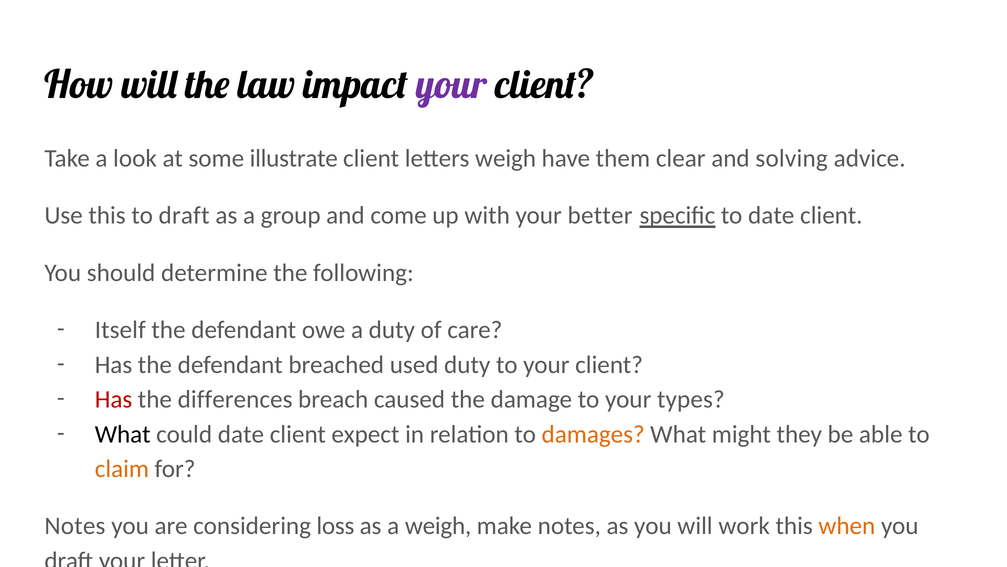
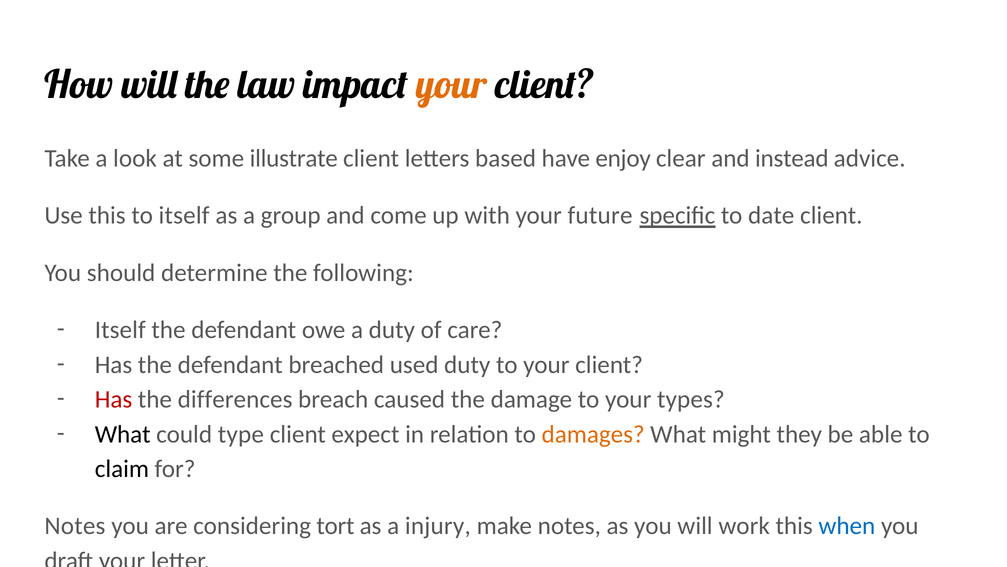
your at (452, 85) colour: purple -> orange
letters weigh: weigh -> based
them: them -> enjoy
solving: solving -> instead
to draft: draft -> itself
better: better -> future
could date: date -> type
claim colour: orange -> black
loss: loss -> tort
a weigh: weigh -> injury
when colour: orange -> blue
